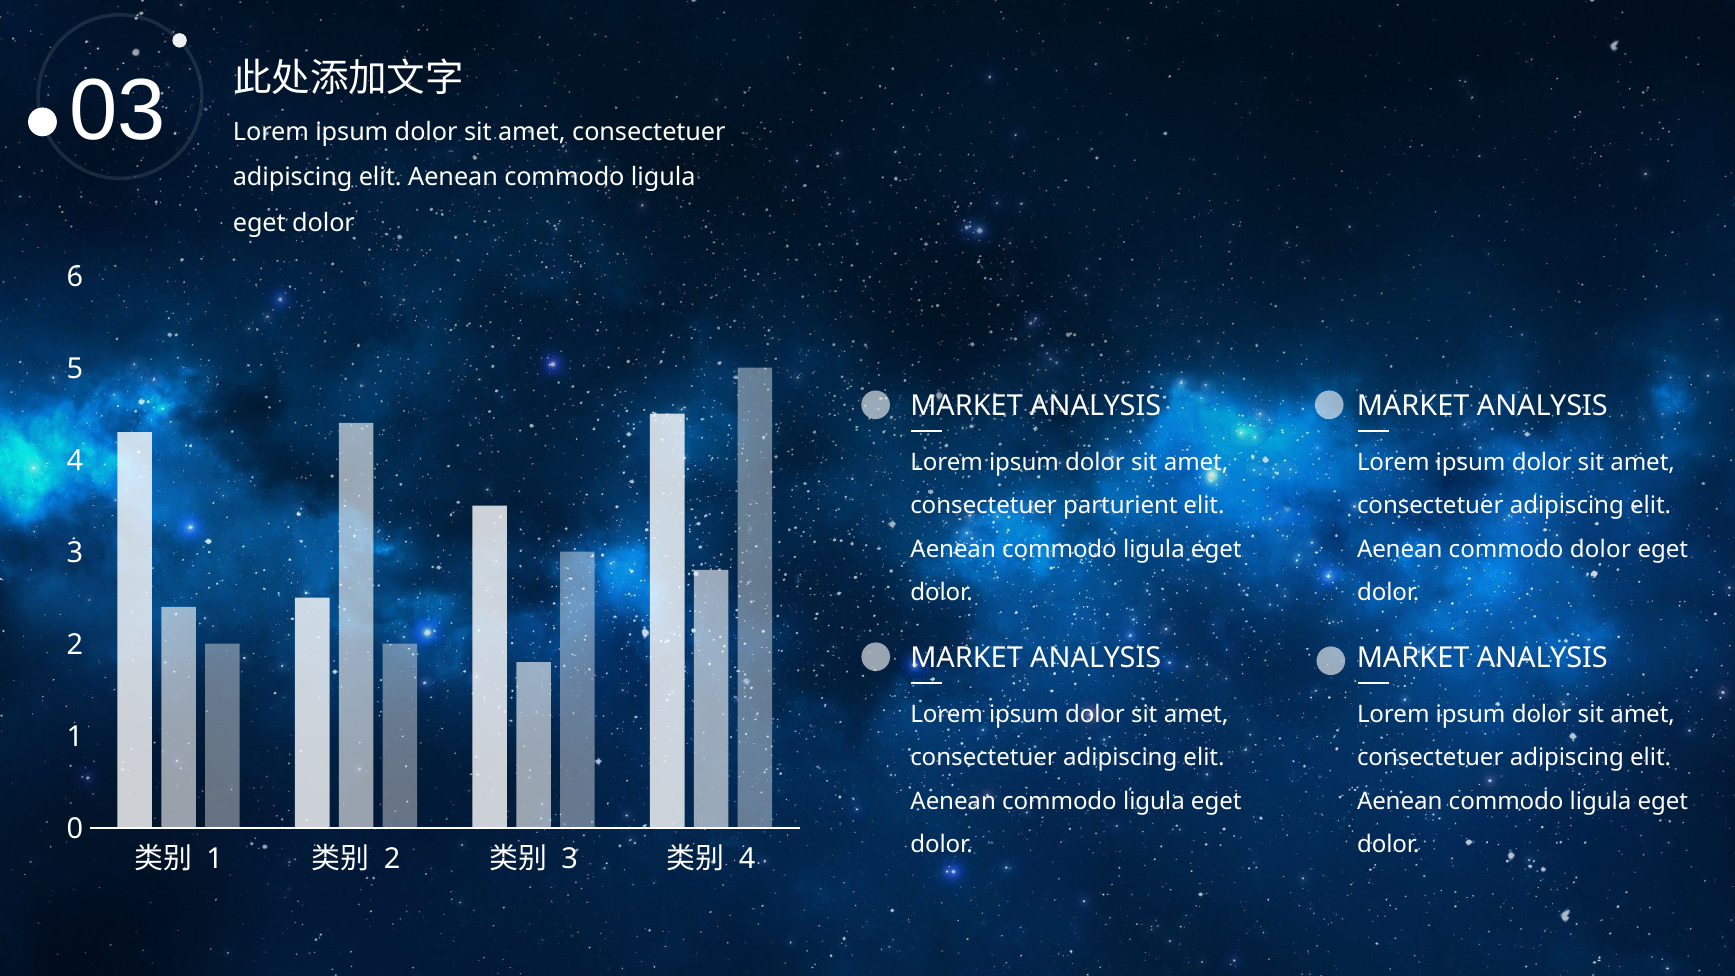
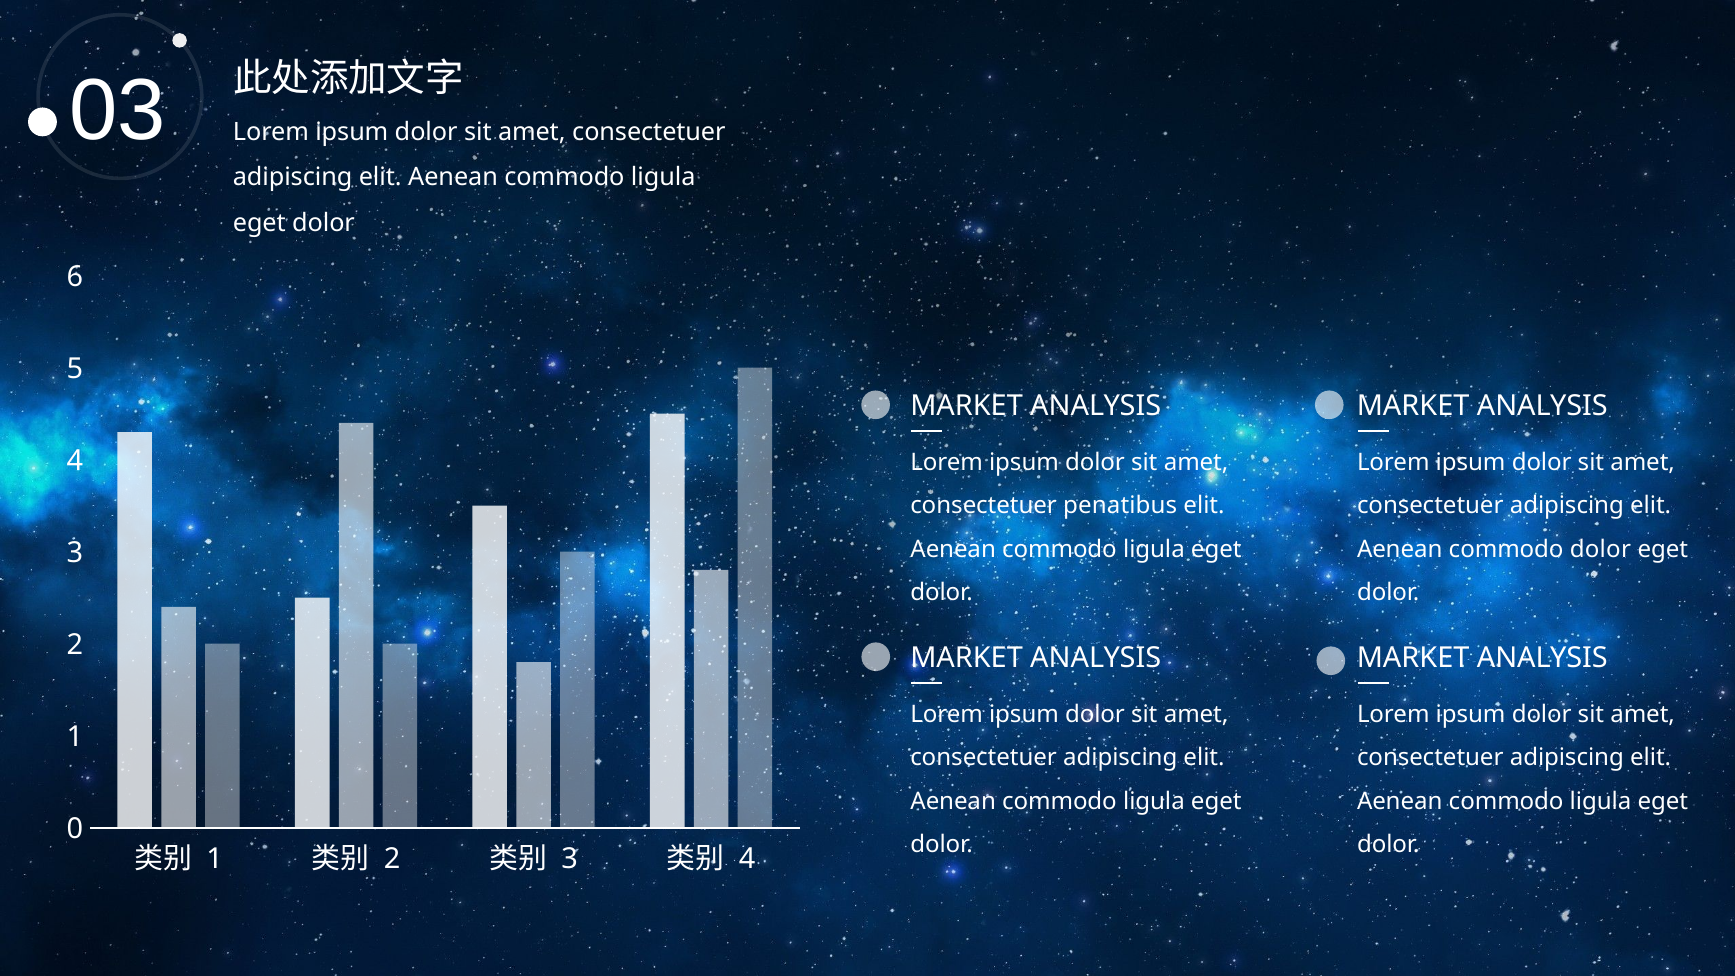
parturient: parturient -> penatibus
